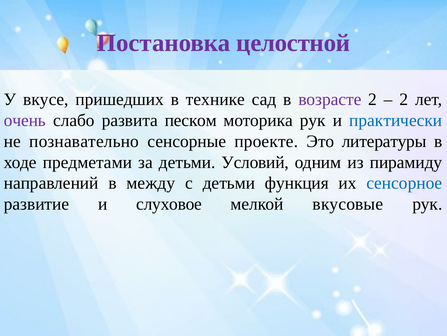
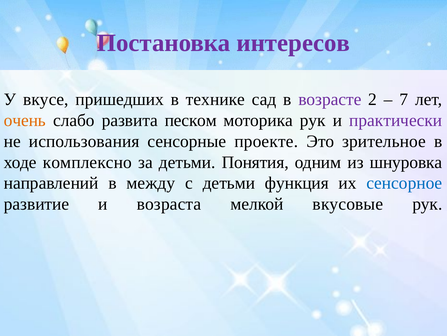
целостной: целостной -> интересов
2 at (404, 99): 2 -> 7
очень colour: purple -> orange
практически colour: blue -> purple
познавательно: познавательно -> использования
литературы: литературы -> зрительное
предметами: предметами -> комплексно
Условий: Условий -> Понятия
пирамиду: пирамиду -> шнуровка
слуховое: слуховое -> возраста
